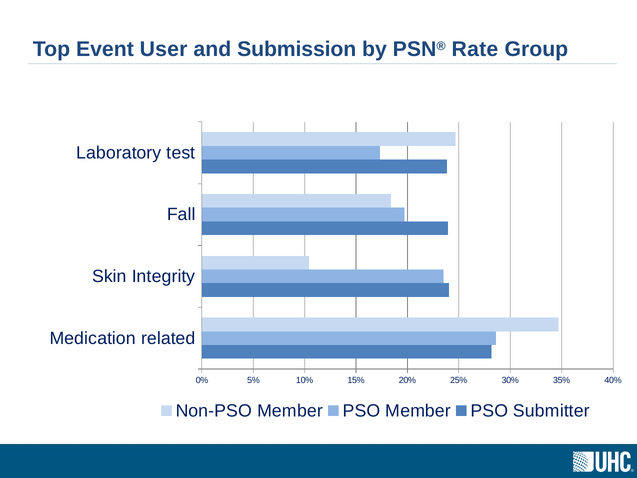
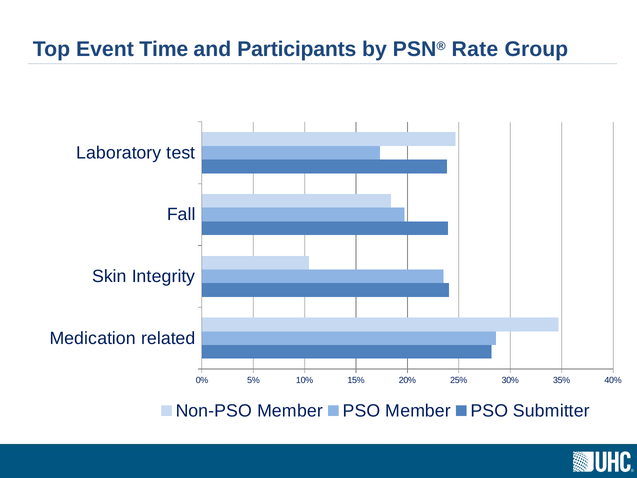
User: User -> Time
Submission: Submission -> Participants
